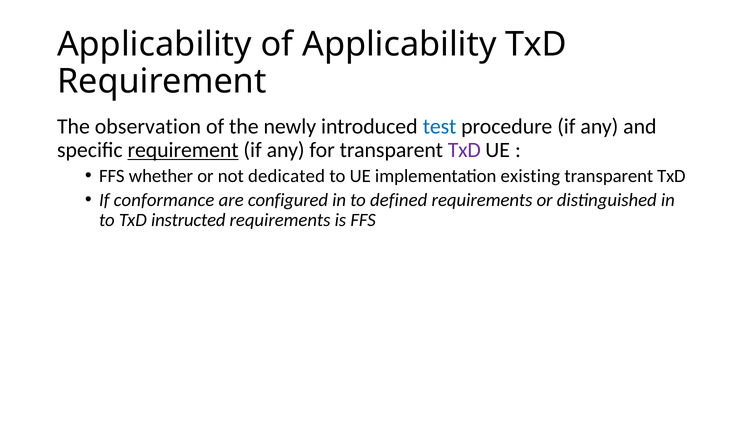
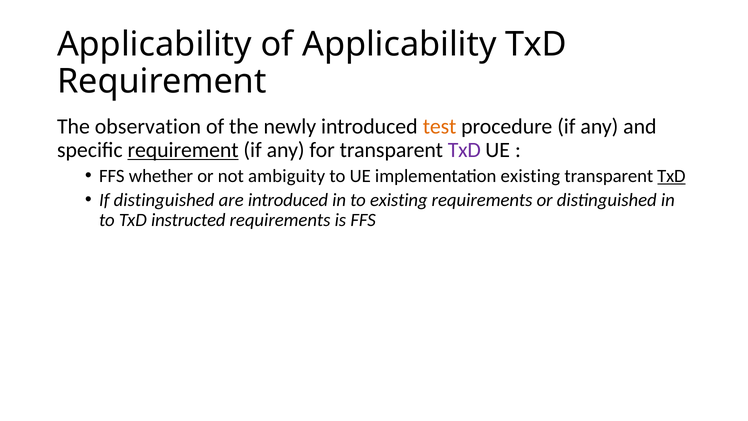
test colour: blue -> orange
dedicated: dedicated -> ambiguity
TxD at (671, 176) underline: none -> present
If conformance: conformance -> distinguished
are configured: configured -> introduced
to defined: defined -> existing
